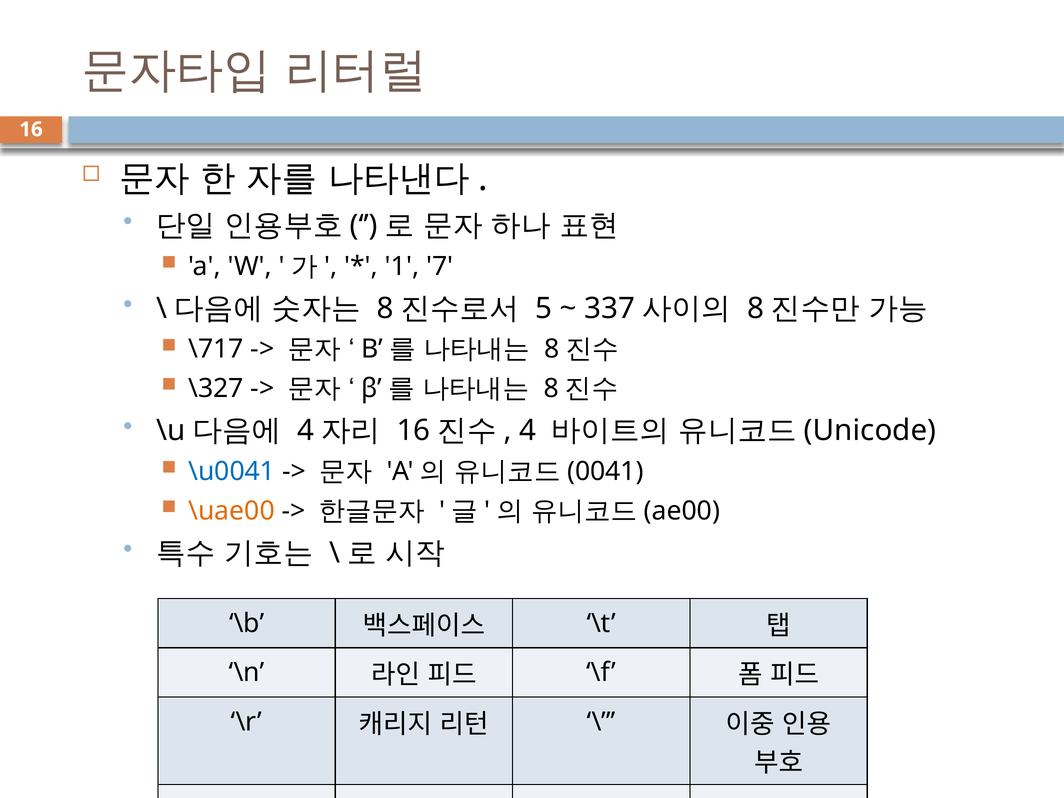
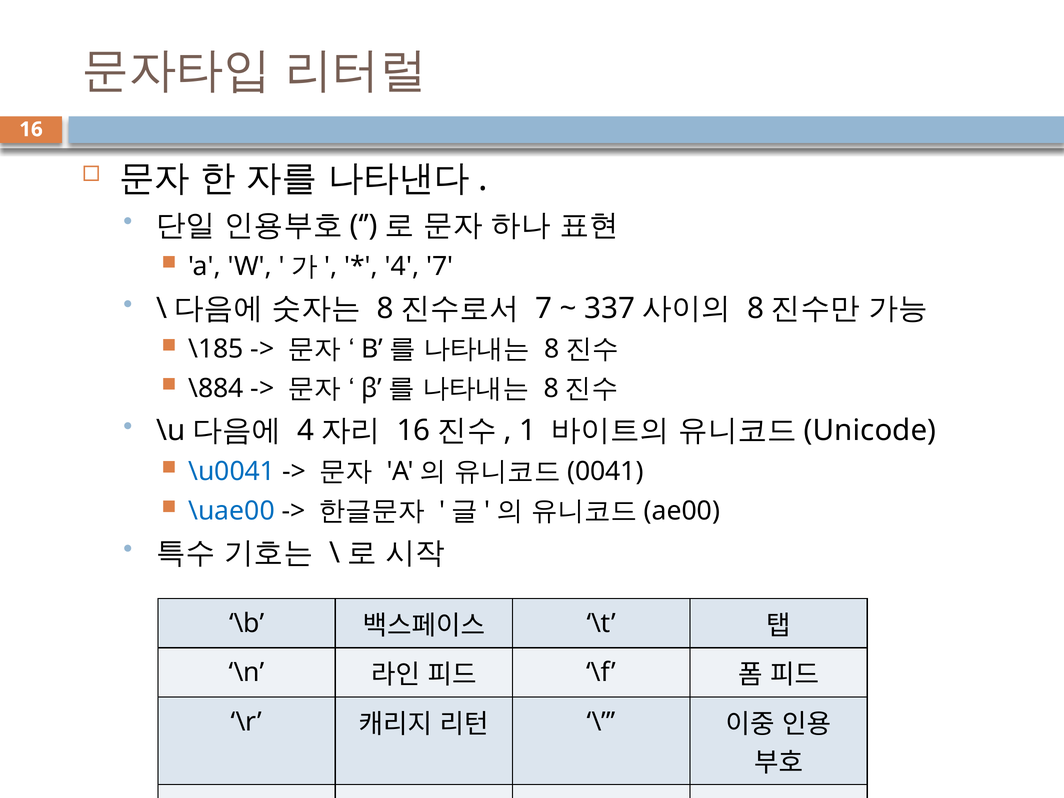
1: 1 -> 4
5 at (544, 308): 5 -> 7
\717: \717 -> \185
\327: \327 -> \884
4: 4 -> 1
\uae00 colour: orange -> blue
